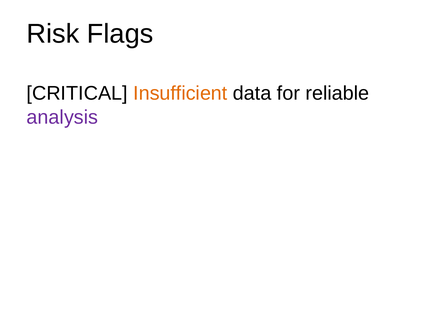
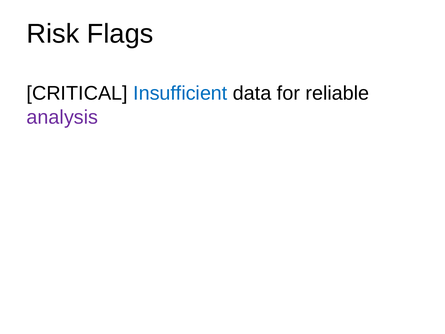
Insufficient colour: orange -> blue
